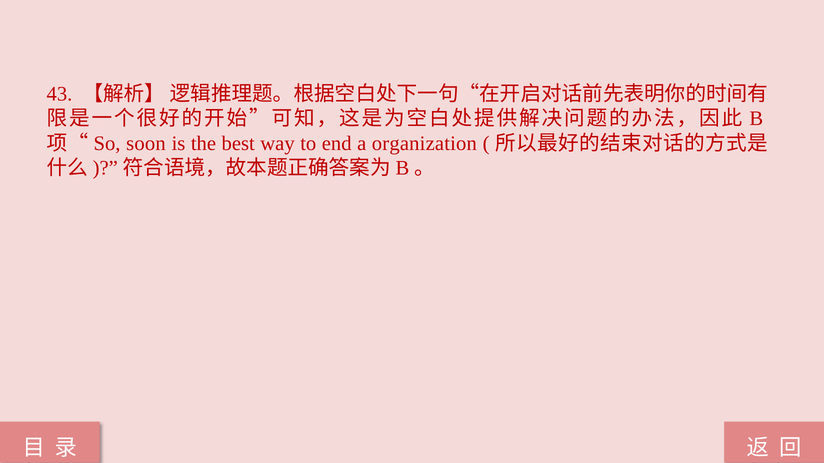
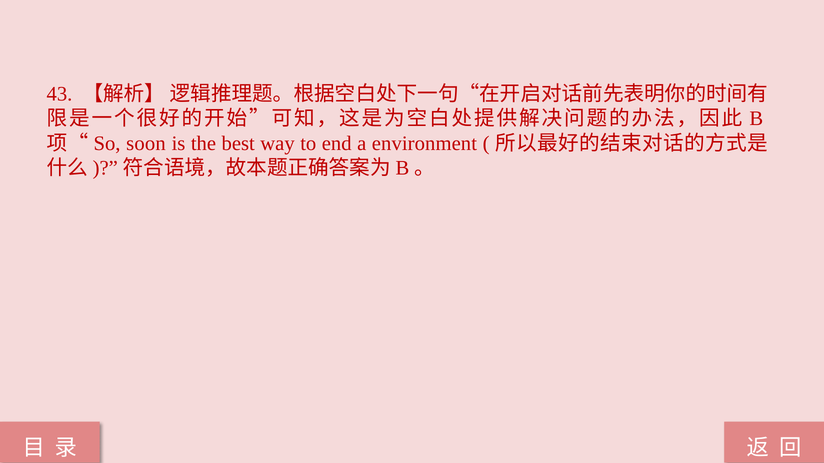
organization: organization -> environment
